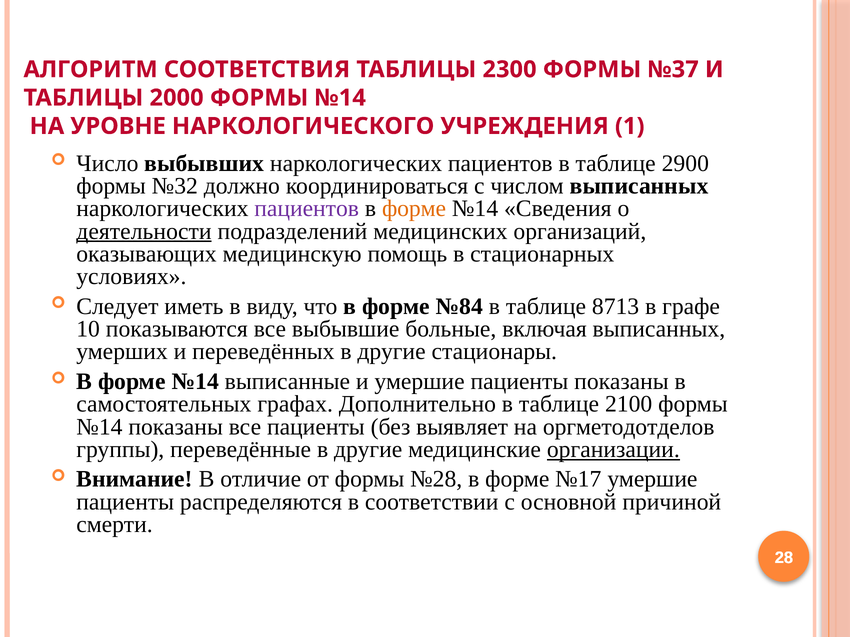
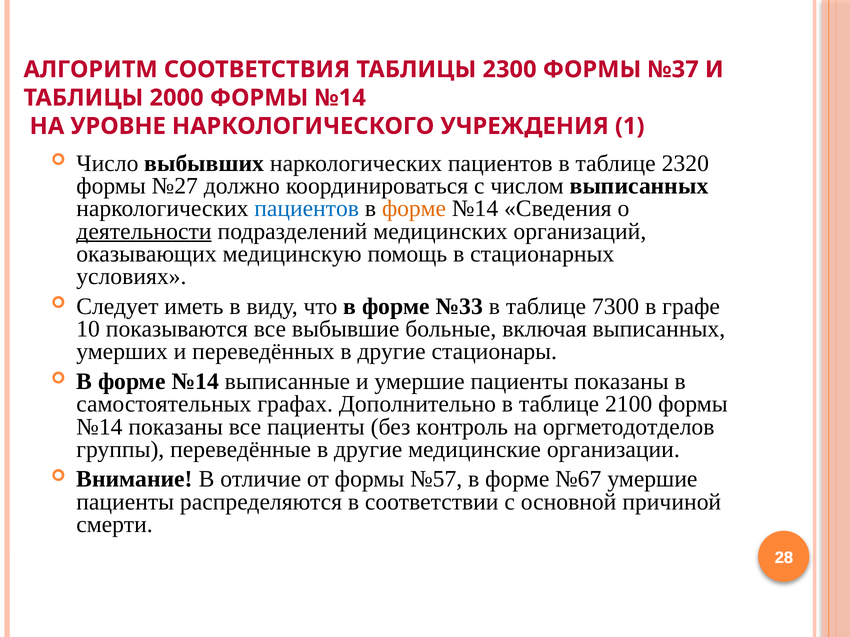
2900: 2900 -> 2320
№32: №32 -> №27
пациентов at (307, 209) colour: purple -> blue
№84: №84 -> №33
8713: 8713 -> 7300
выявляет: выявляет -> контроль
организации underline: present -> none
№28: №28 -> №57
№17: №17 -> №67
